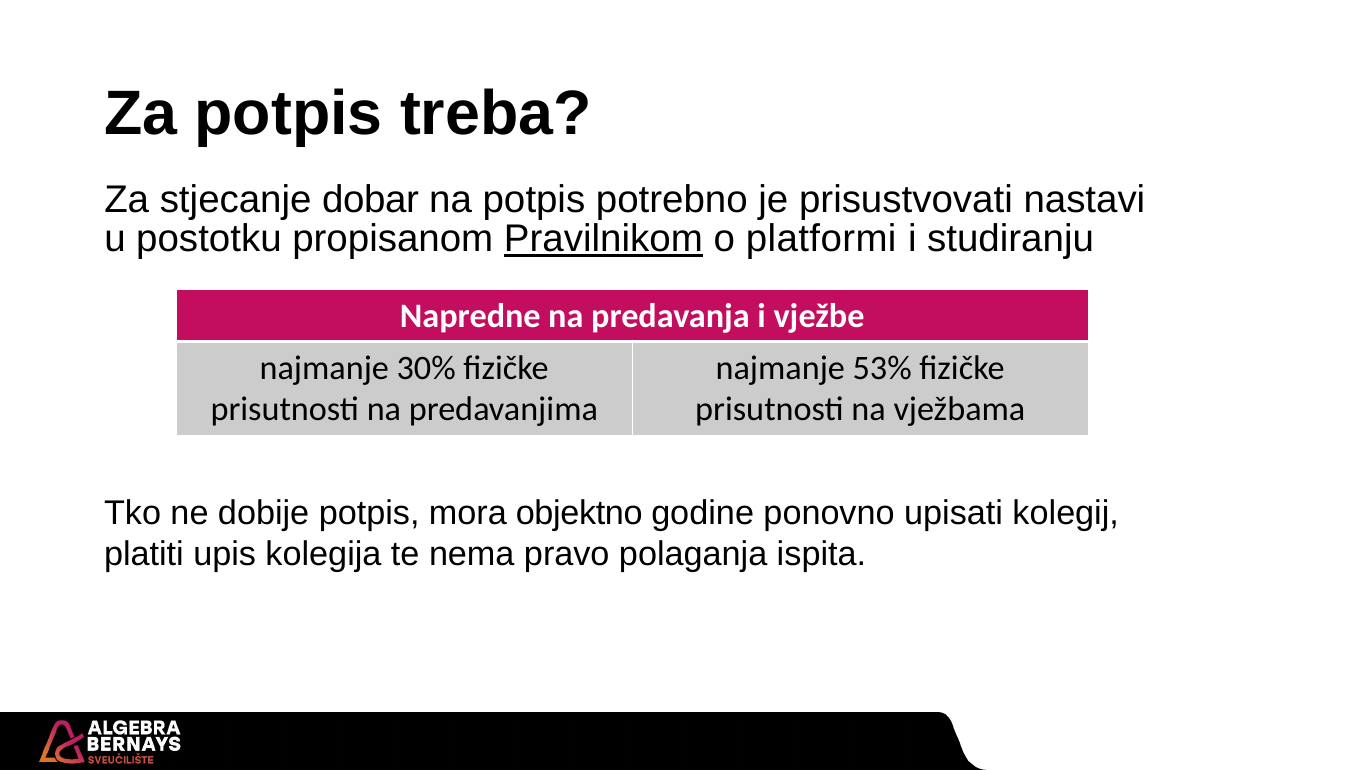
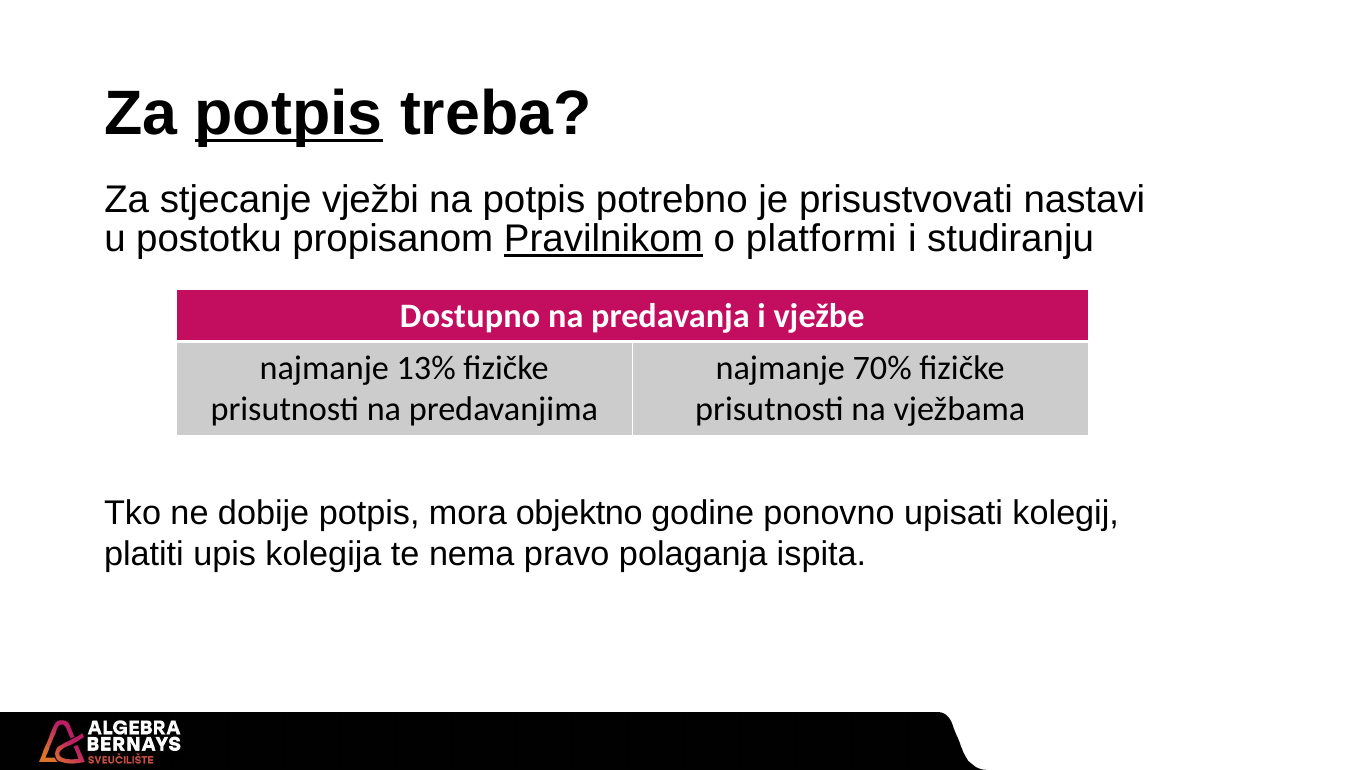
potpis at (289, 114) underline: none -> present
dobar: dobar -> vježbi
Napredne: Napredne -> Dostupno
30%: 30% -> 13%
53%: 53% -> 70%
